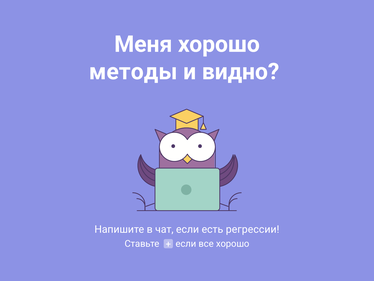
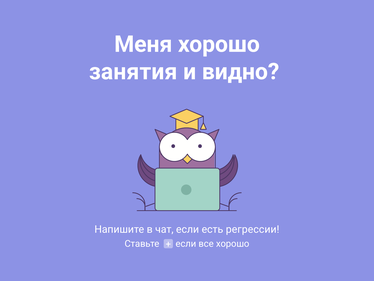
методы: методы -> занятия
